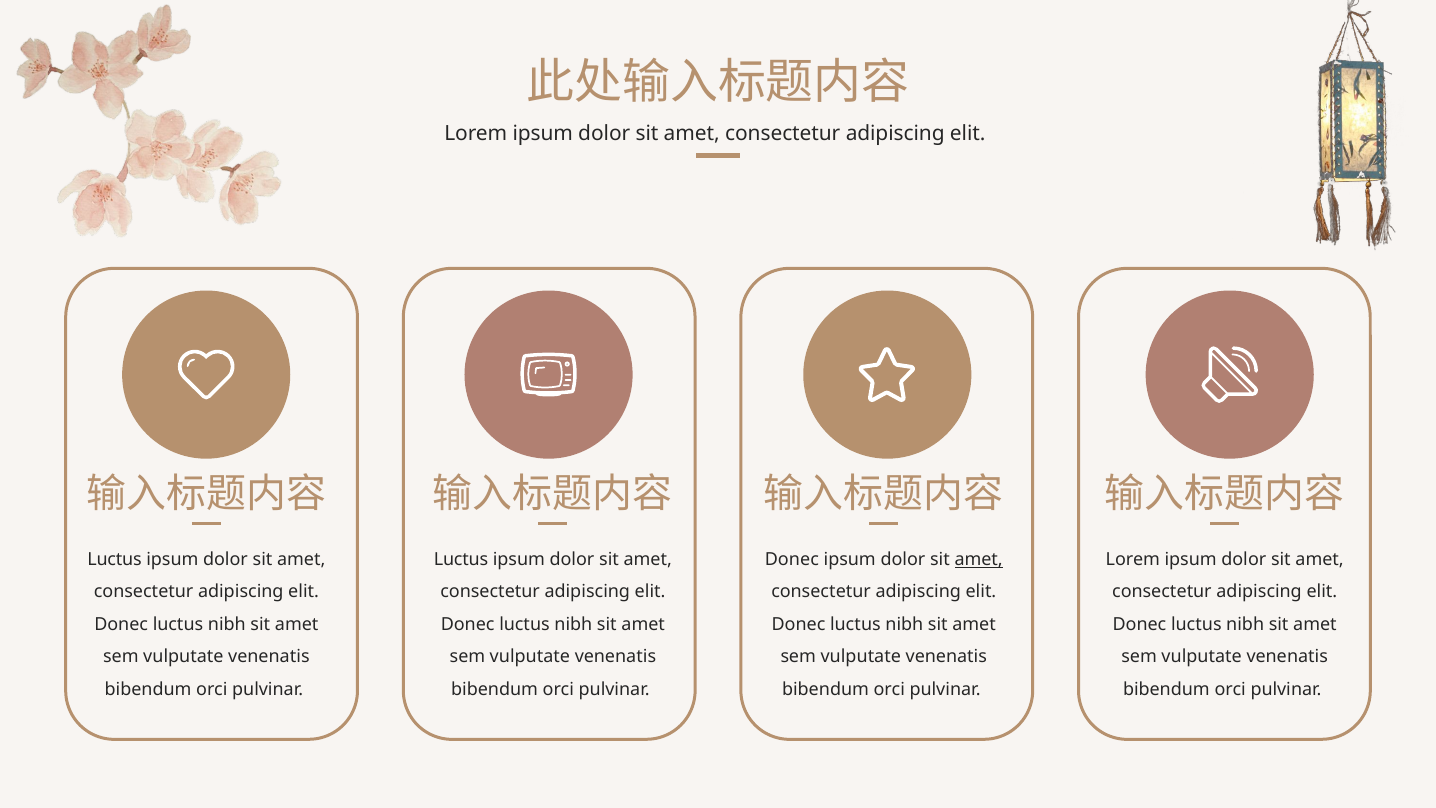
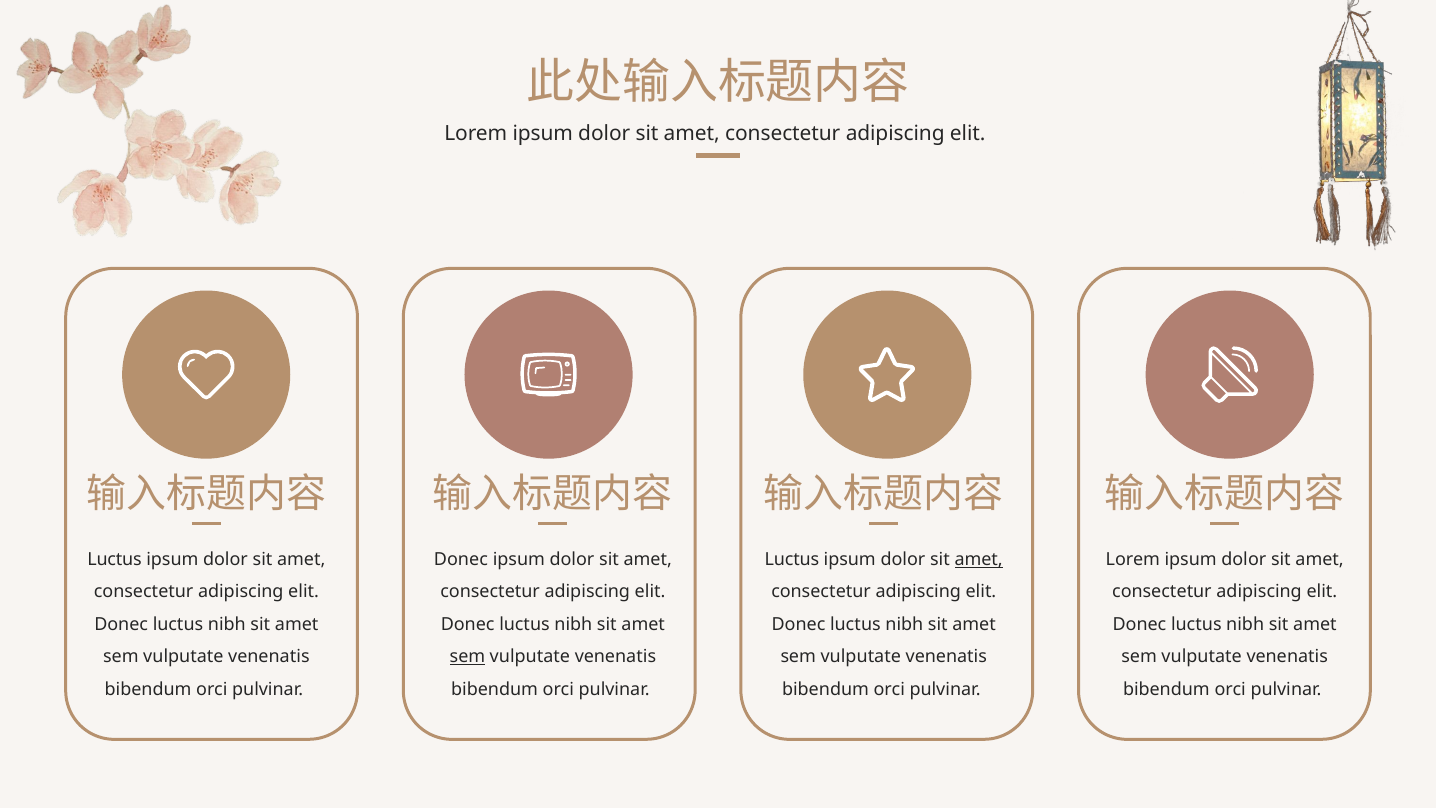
Luctus at (461, 559): Luctus -> Donec
Donec at (792, 559): Donec -> Luctus
sem at (467, 657) underline: none -> present
